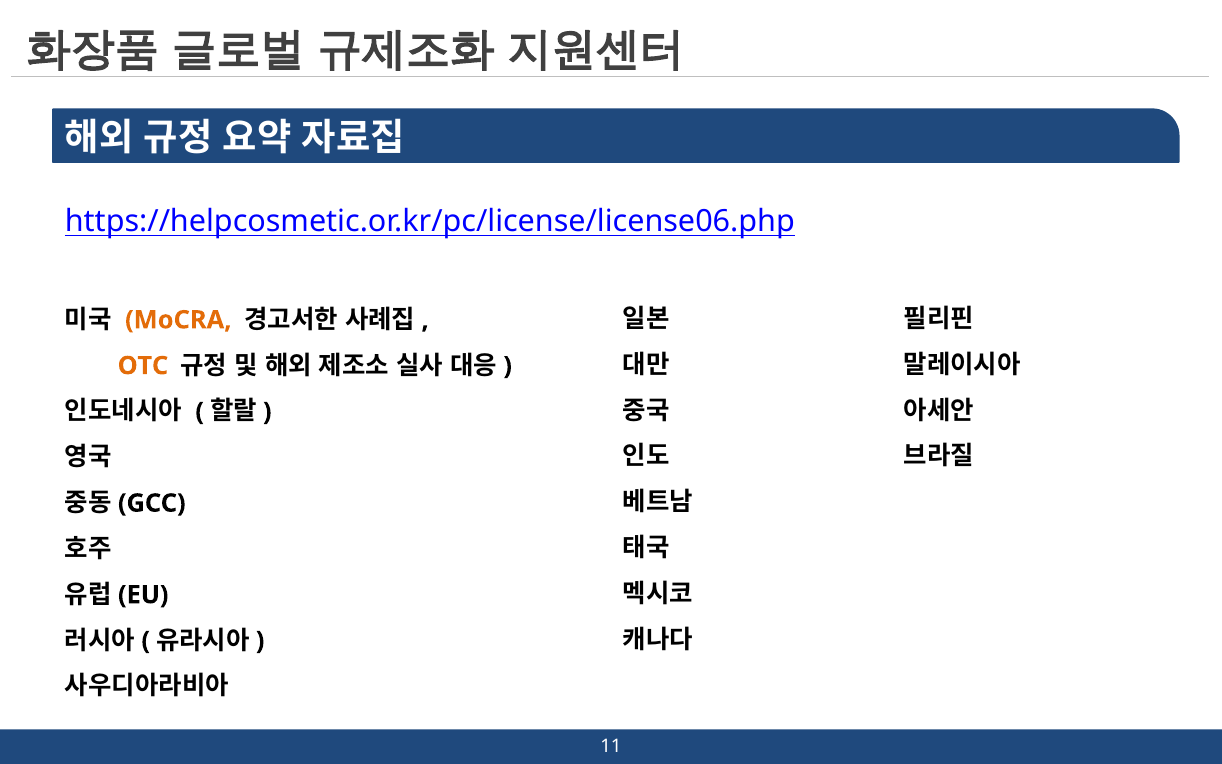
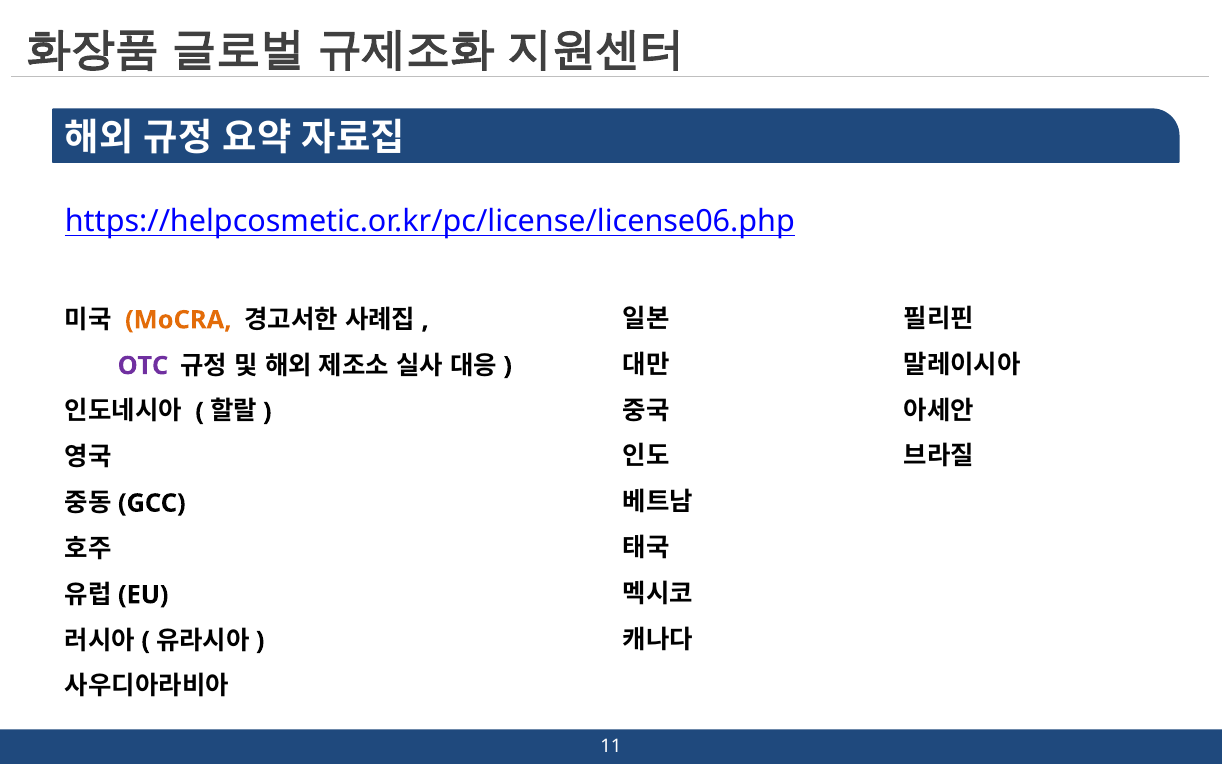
OTC colour: orange -> purple
